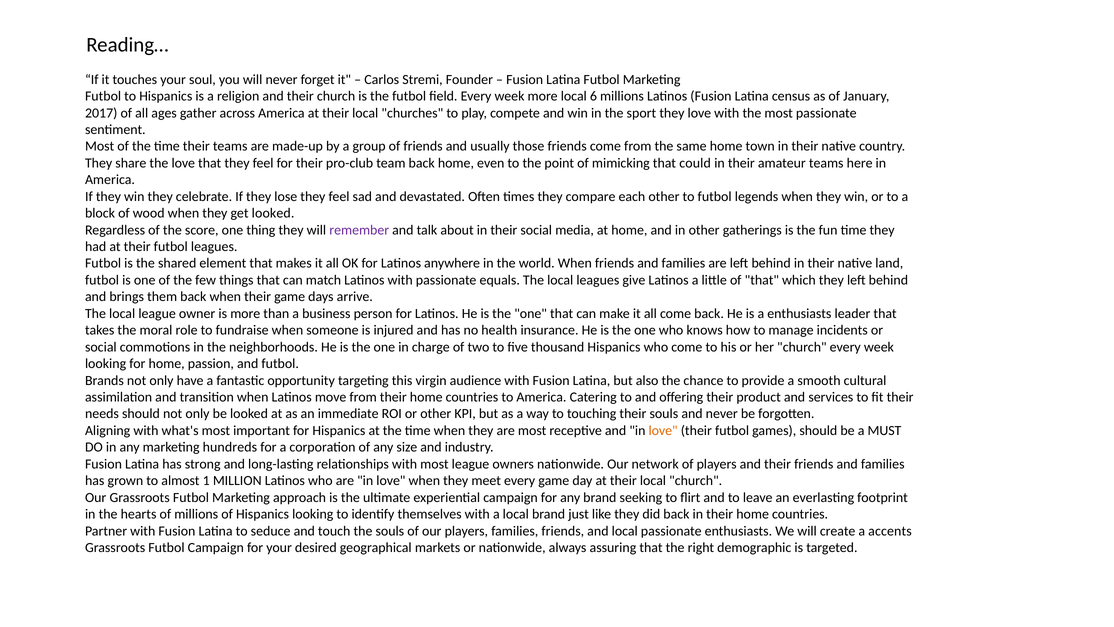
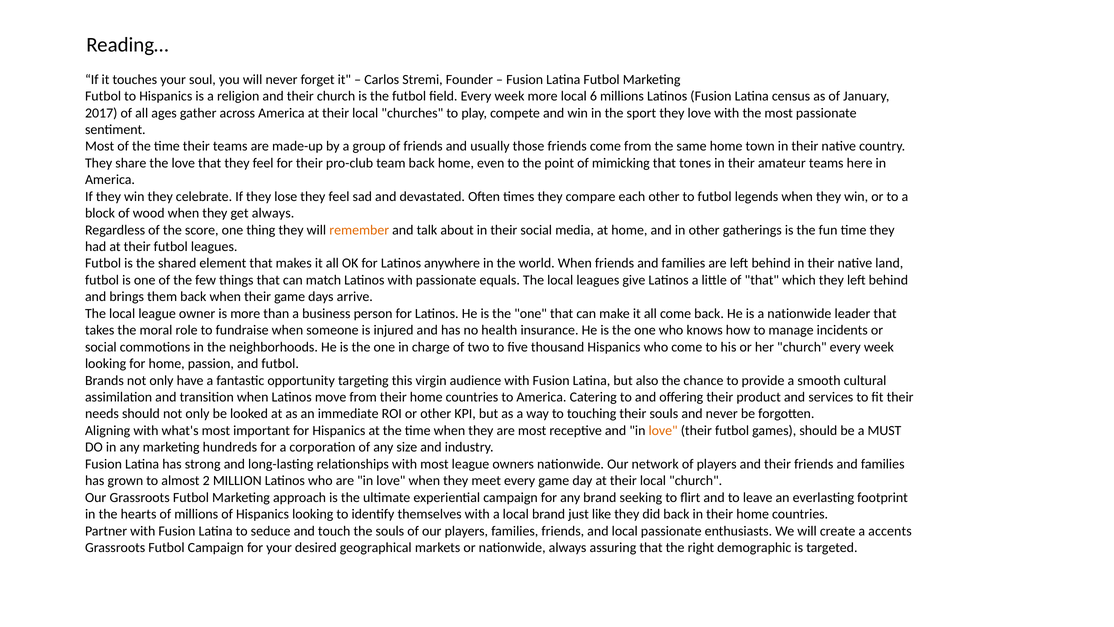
could: could -> tones
get looked: looked -> always
remember colour: purple -> orange
a enthusiasts: enthusiasts -> nationwide
1: 1 -> 2
